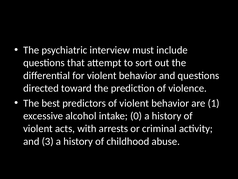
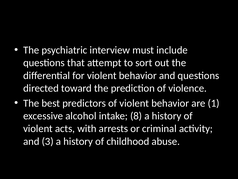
0: 0 -> 8
